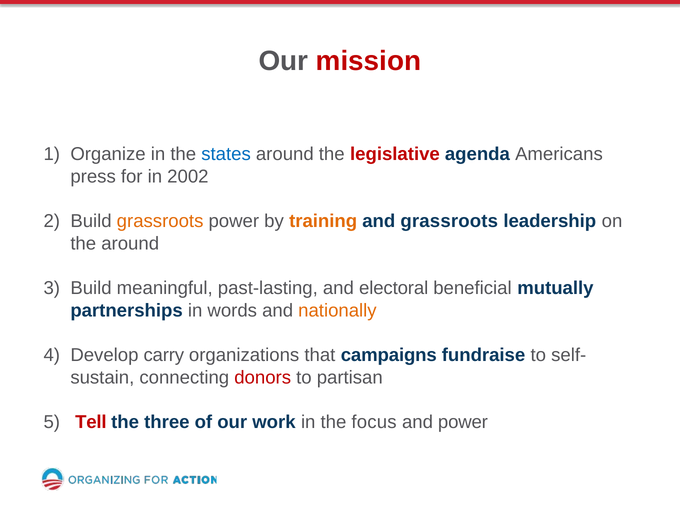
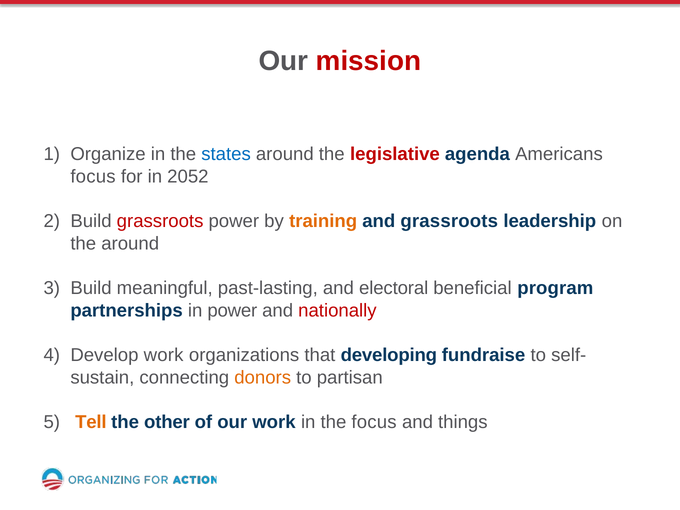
press at (93, 176): press -> focus
2002: 2002 -> 2052
grassroots at (160, 221) colour: orange -> red
mutually: mutually -> program
in words: words -> power
nationally colour: orange -> red
Develop carry: carry -> work
campaigns: campaigns -> developing
donors colour: red -> orange
Tell colour: red -> orange
three: three -> other
and power: power -> things
